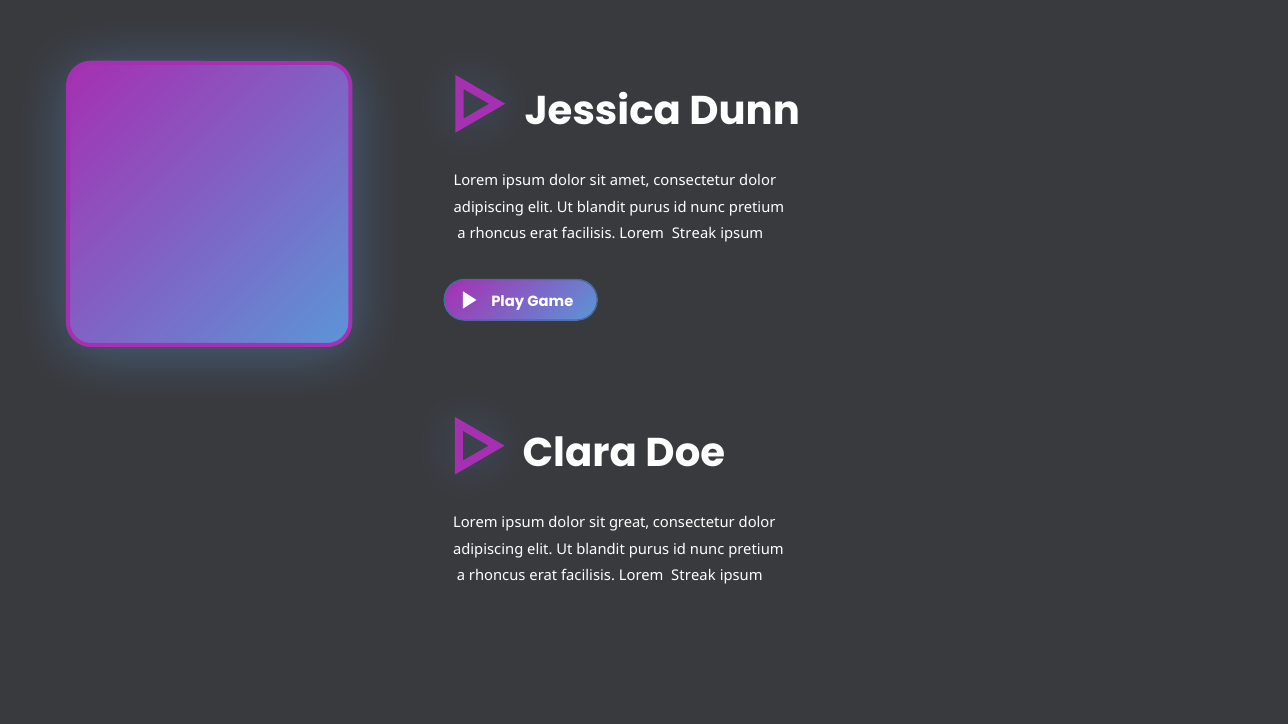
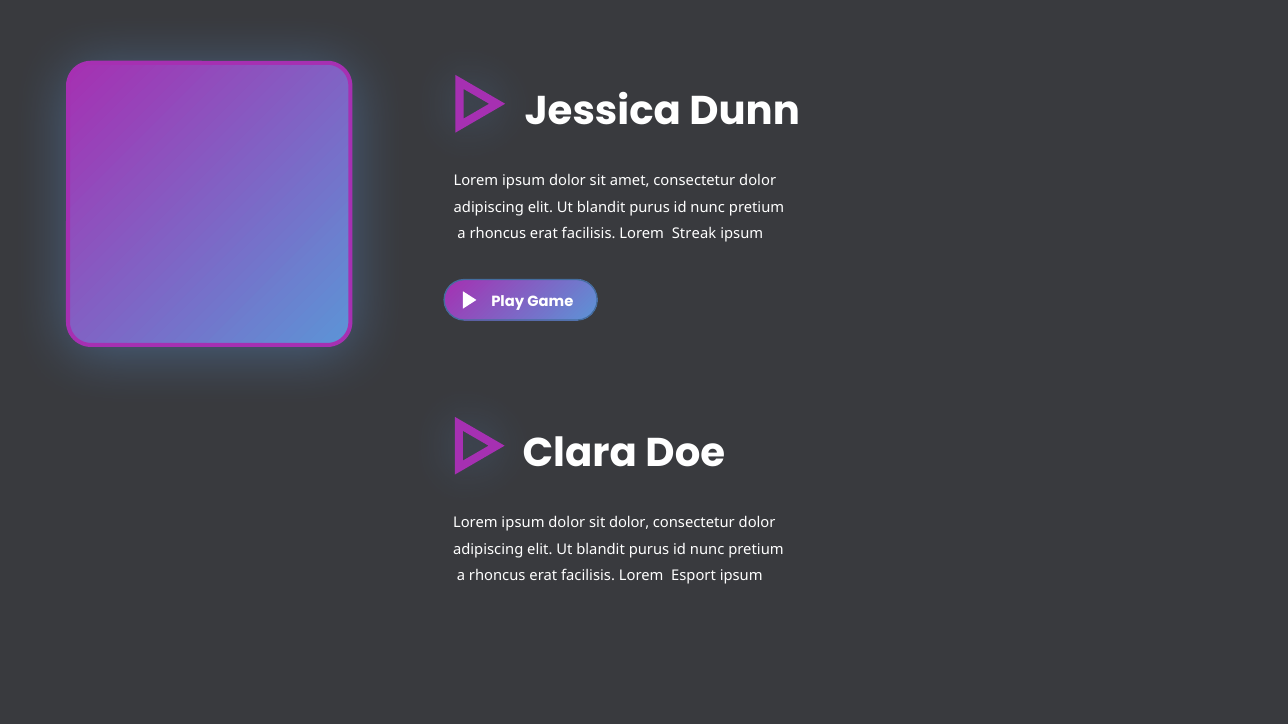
sit great: great -> dolor
Streak at (693, 576): Streak -> Esport
